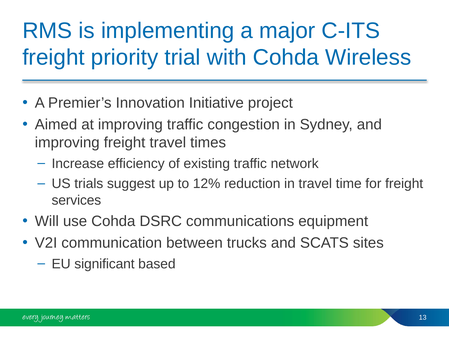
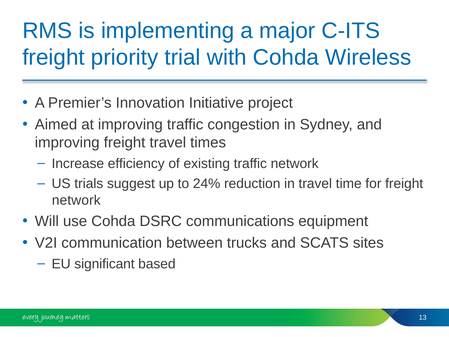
12%: 12% -> 24%
services at (76, 200): services -> network
